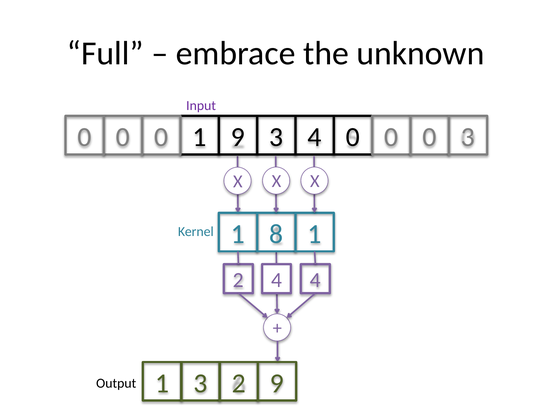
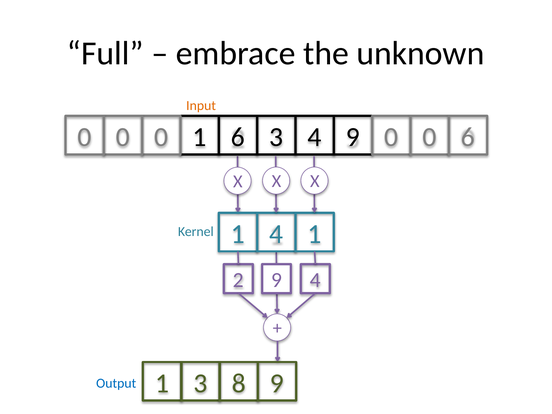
Input colour: purple -> orange
1 9: 9 -> 6
4 0: 0 -> 9
0 3: 3 -> 6
1 8: 8 -> 4
2 4: 4 -> 9
3 2: 2 -> 8
Output colour: black -> blue
